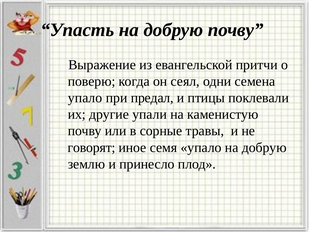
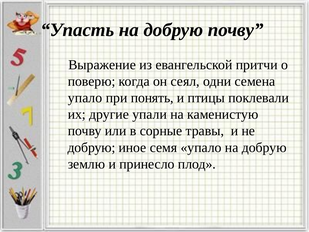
предал: предал -> понять
говорят at (92, 147): говорят -> добрую
